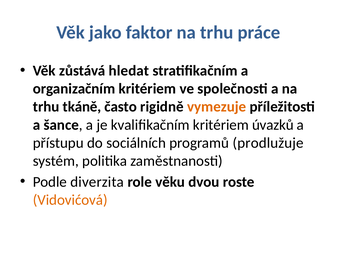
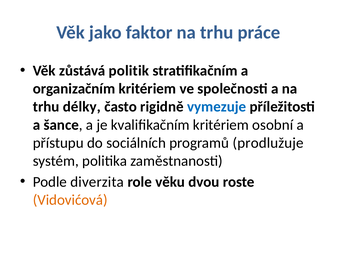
hledat: hledat -> politik
tkáně: tkáně -> délky
vymezuje colour: orange -> blue
úvazků: úvazků -> osobní
